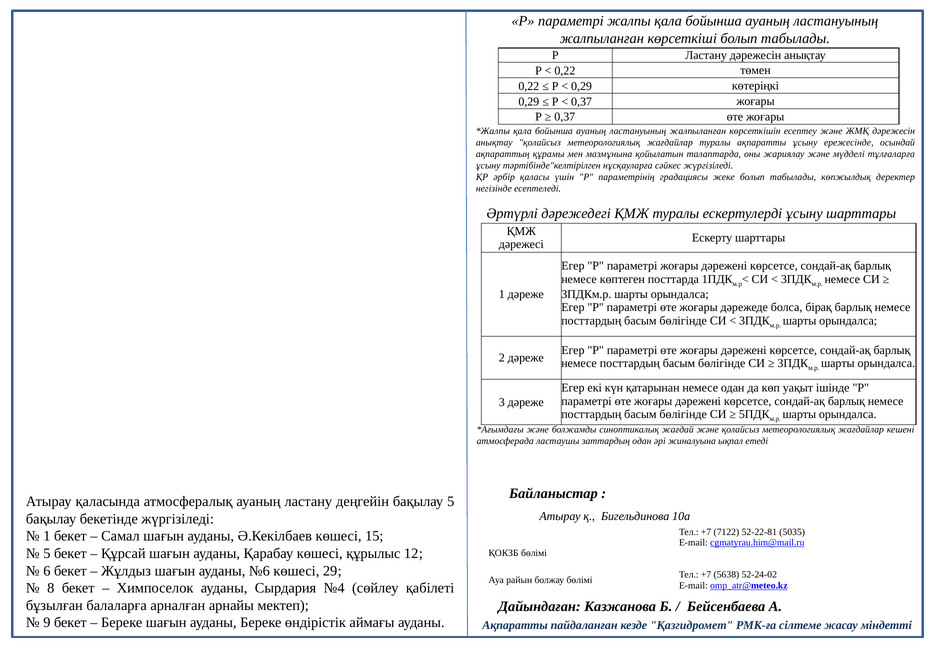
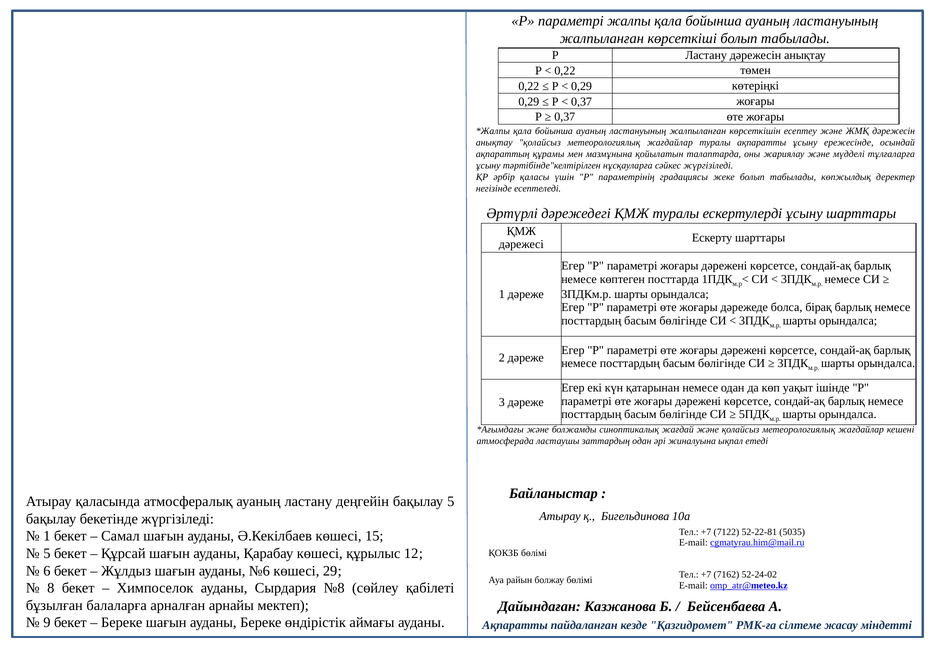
5638: 5638 -> 7162
№4: №4 -> №8
